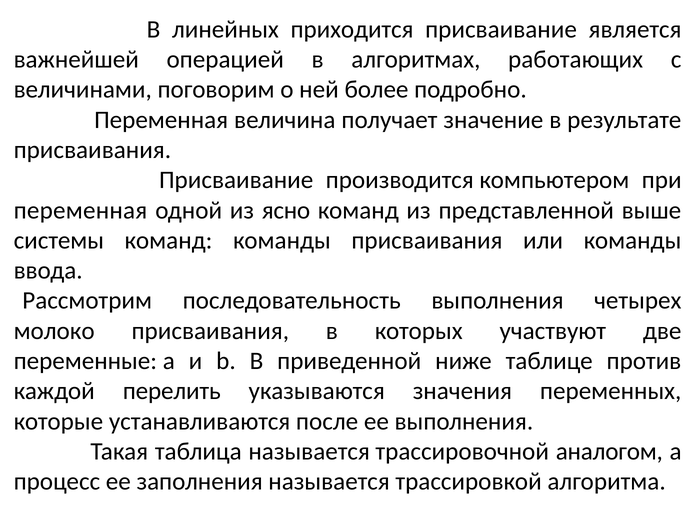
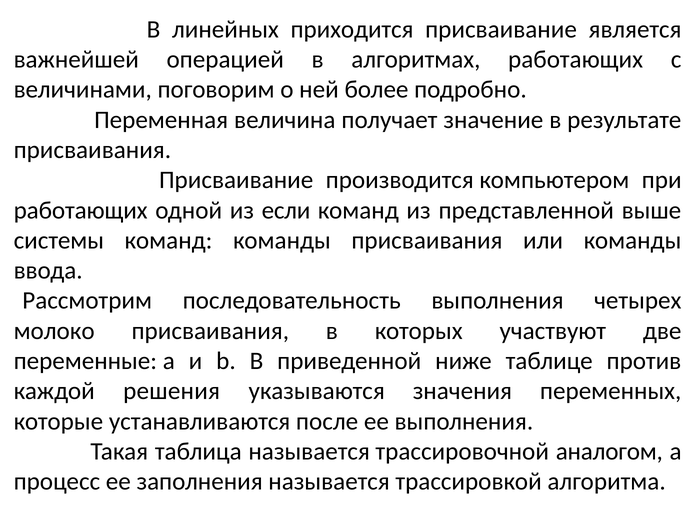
переменная at (80, 210): переменная -> работающих
ясно: ясно -> если
перелить: перелить -> решения
